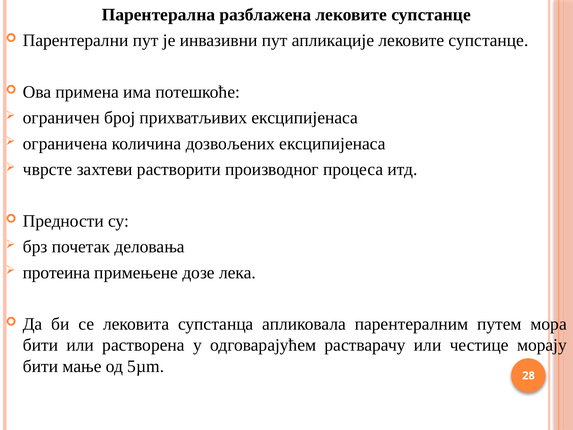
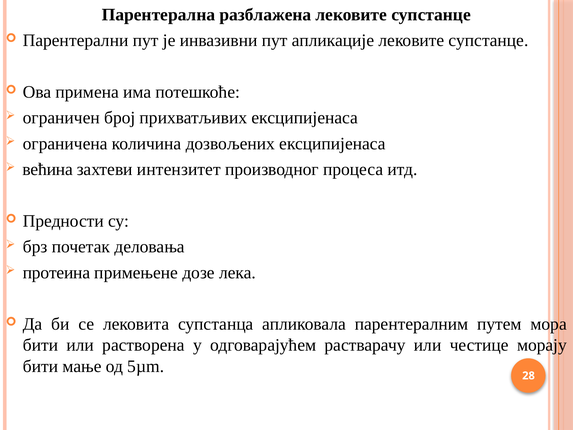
чврсте: чврсте -> већина
растворити: растворити -> интензитет
